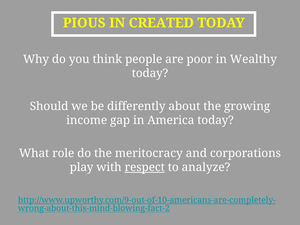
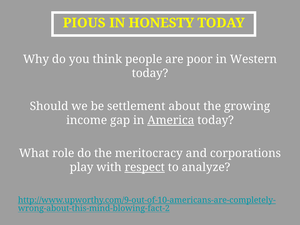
CREATED: CREATED -> HONESTY
Wealthy: Wealthy -> Western
differently: differently -> settlement
America underline: none -> present
